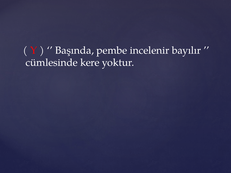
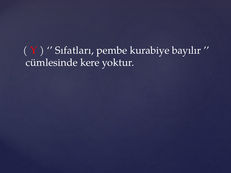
Başında: Başında -> Sıfatları
incelenir: incelenir -> kurabiye
